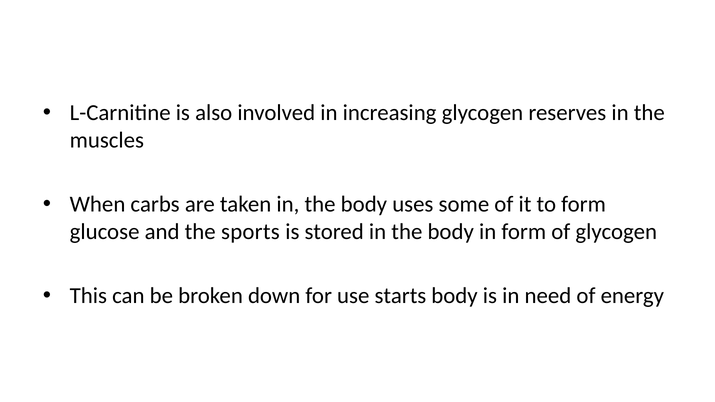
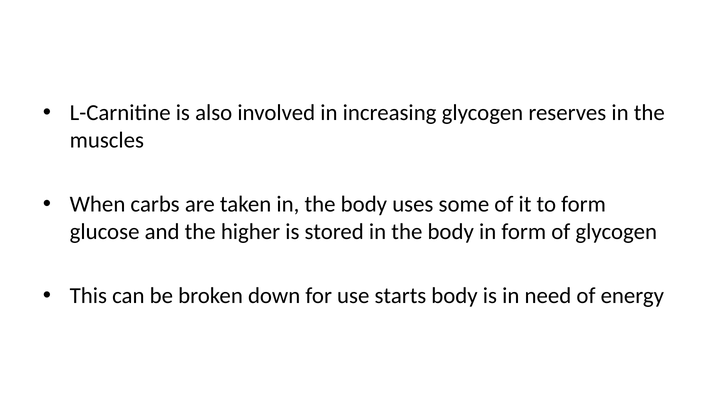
sports: sports -> higher
